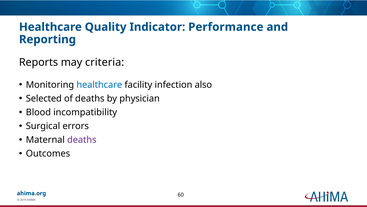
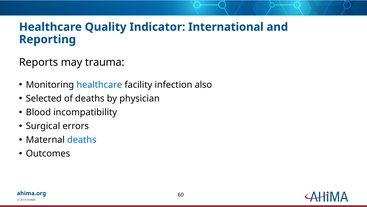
Performance: Performance -> International
criteria: criteria -> trauma
deaths at (82, 139) colour: purple -> blue
